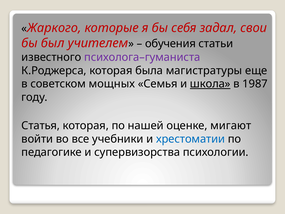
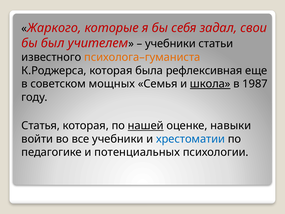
обучения at (170, 44): обучения -> учебники
психолога–гуманиста colour: purple -> orange
магистратуры: магистратуры -> рефлексивная
нашей underline: none -> present
мигают: мигают -> навыки
супервизорства: супервизорства -> потенциальных
